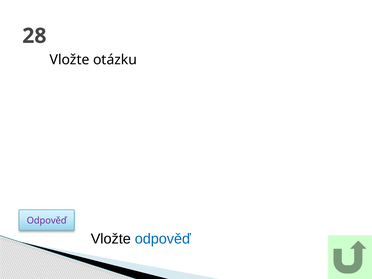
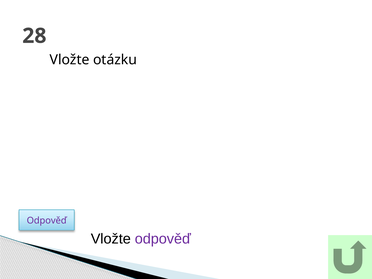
odpověď at (163, 239) colour: blue -> purple
